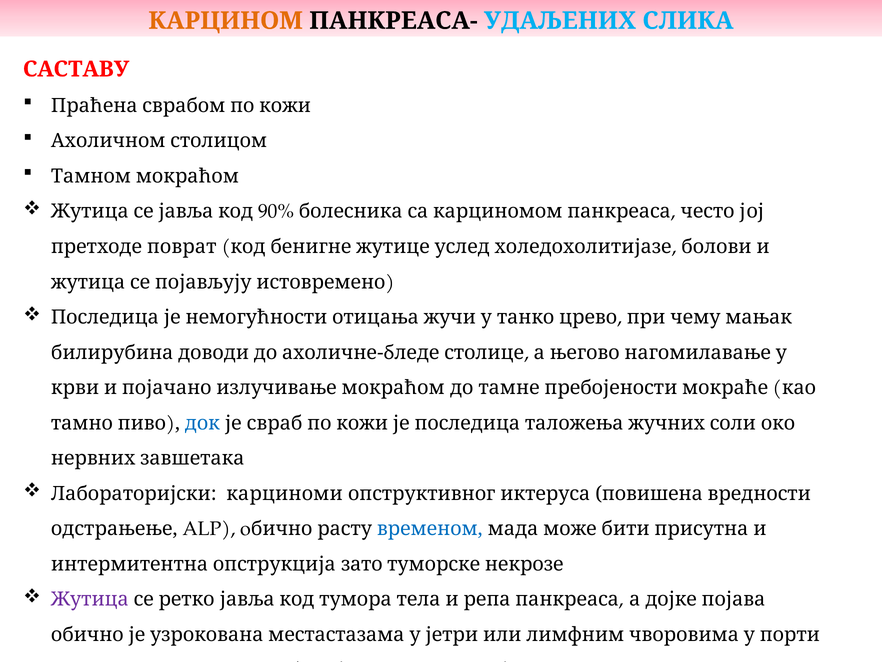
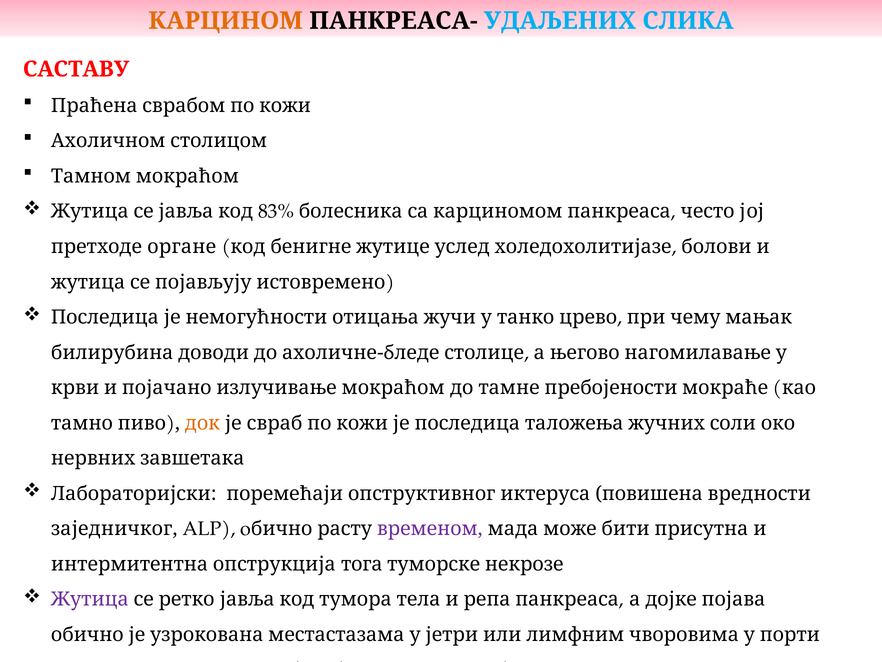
90%: 90% -> 83%
поврат: поврат -> органе
док colour: blue -> orange
карциноми: карциноми -> поремећаји
одстрањење: одстрањење -> заједничког
временом colour: blue -> purple
зато: зато -> тога
